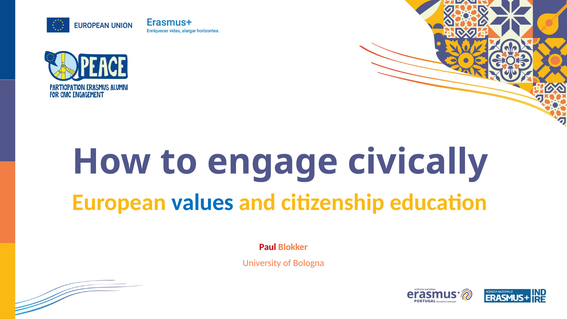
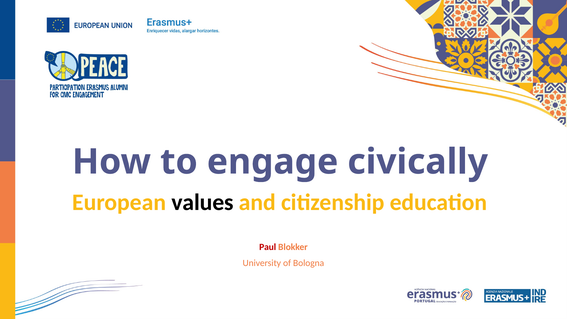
values colour: blue -> black
